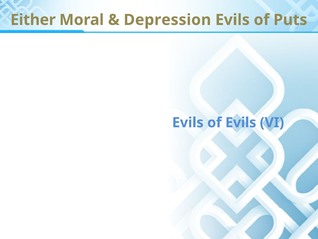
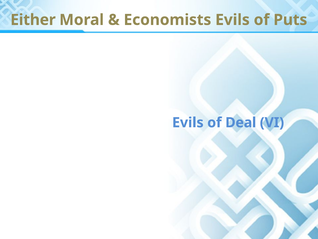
Depression: Depression -> Economists
of Evils: Evils -> Deal
